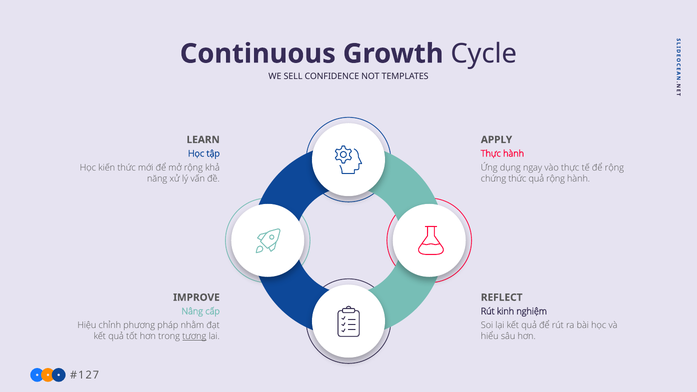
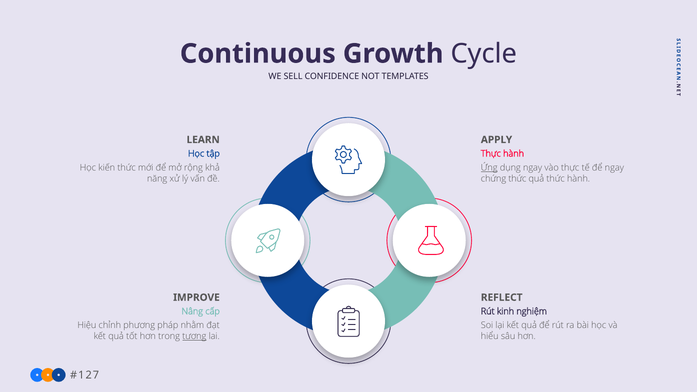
Ứng underline: none -> present
để rộng: rộng -> ngay
quả rộng: rộng -> thức
